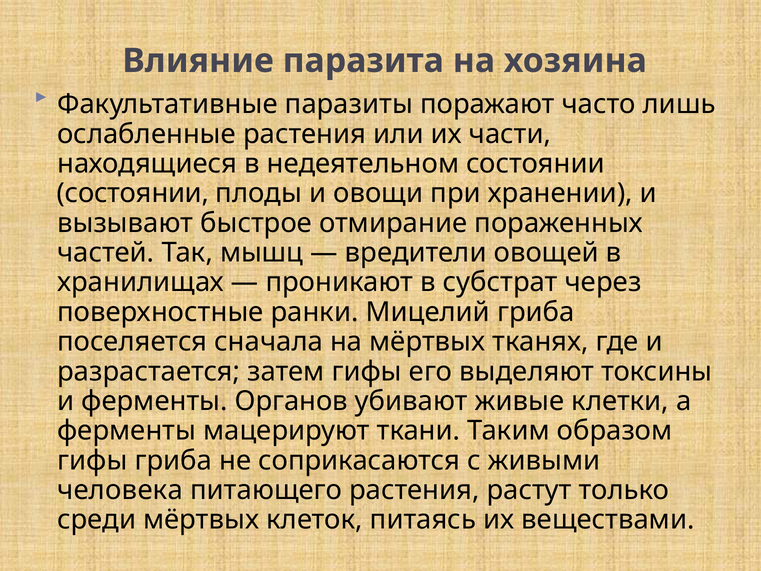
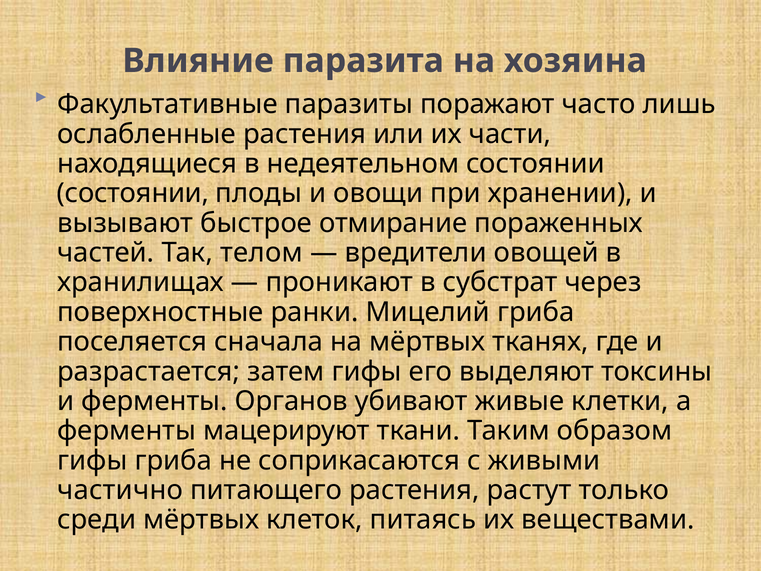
мышц: мышц -> телом
человека: человека -> частично
